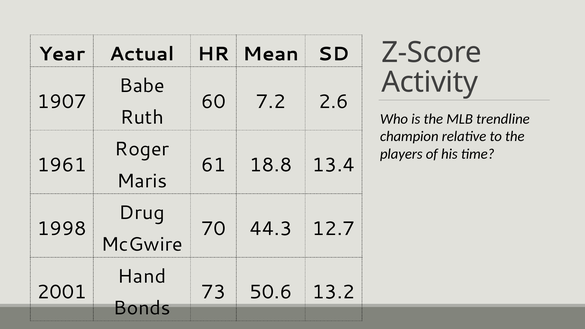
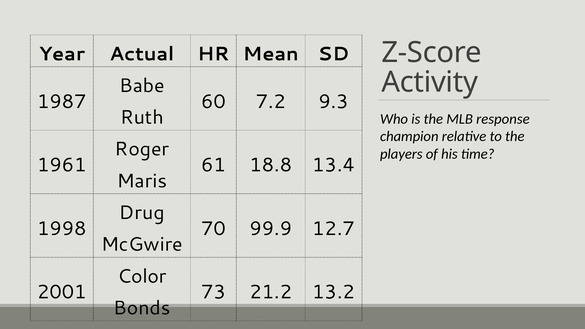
1907: 1907 -> 1987
2.6: 2.6 -> 9.3
trendline: trendline -> response
44.3: 44.3 -> 99.9
Hand: Hand -> Color
50.6: 50.6 -> 21.2
